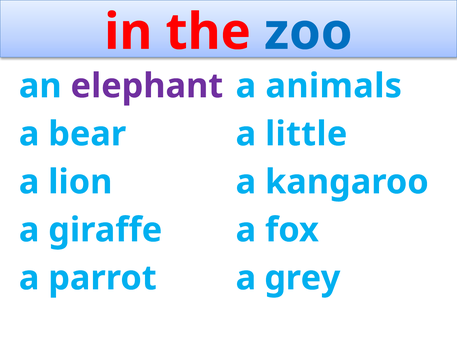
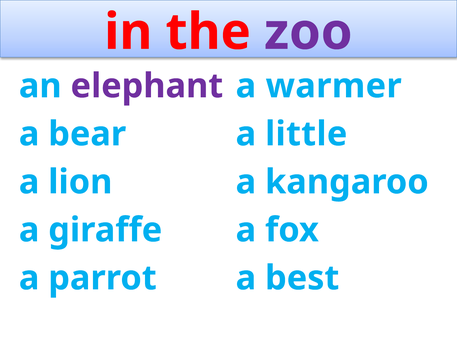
zoo colour: blue -> purple
animals: animals -> warmer
grey: grey -> best
